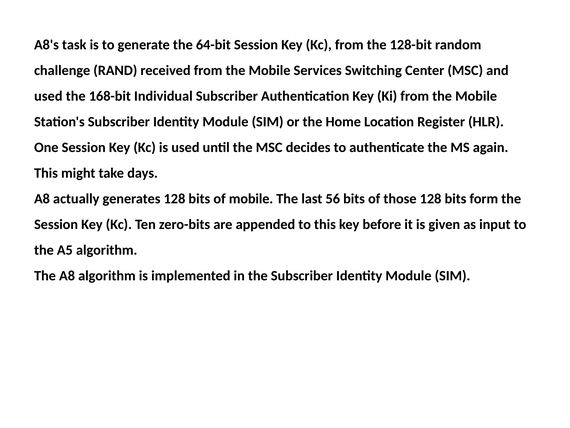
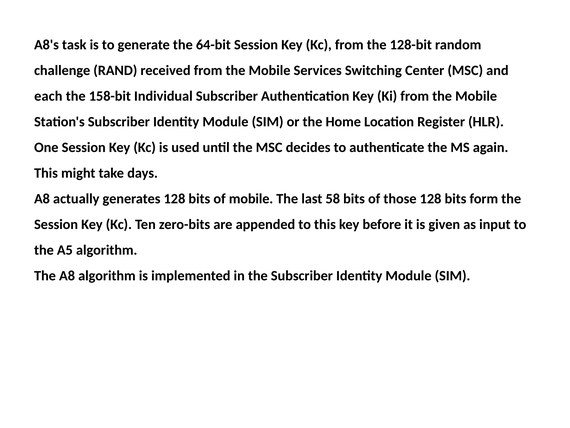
used at (48, 96): used -> each
168-bit: 168-bit -> 158-bit
56: 56 -> 58
